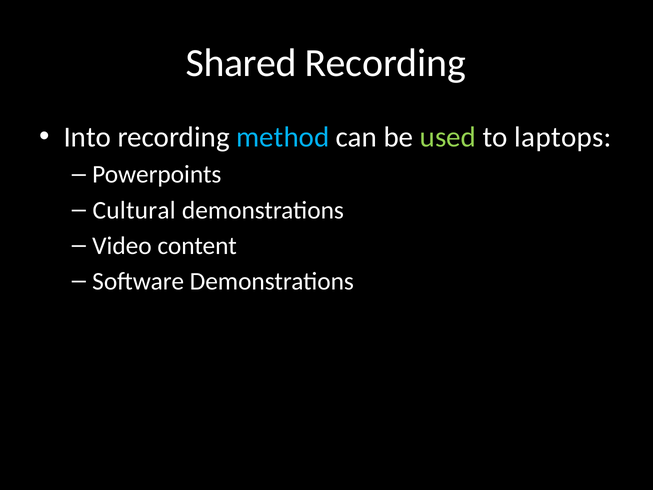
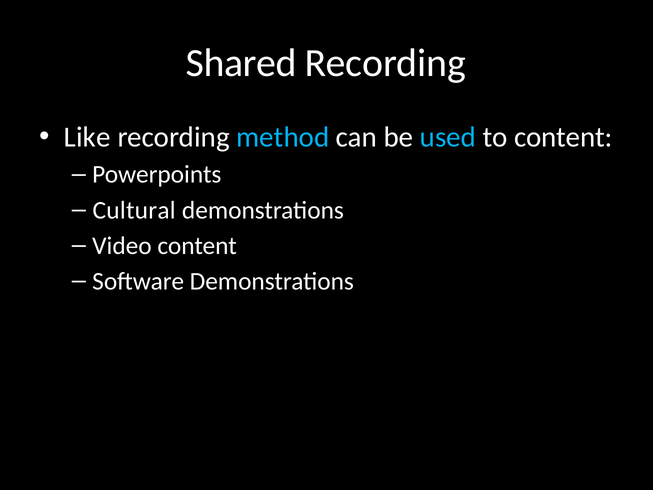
Into: Into -> Like
used colour: light green -> light blue
to laptops: laptops -> content
